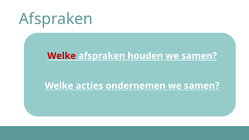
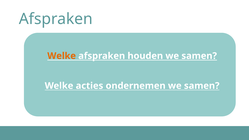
Welke at (62, 56) colour: red -> orange
